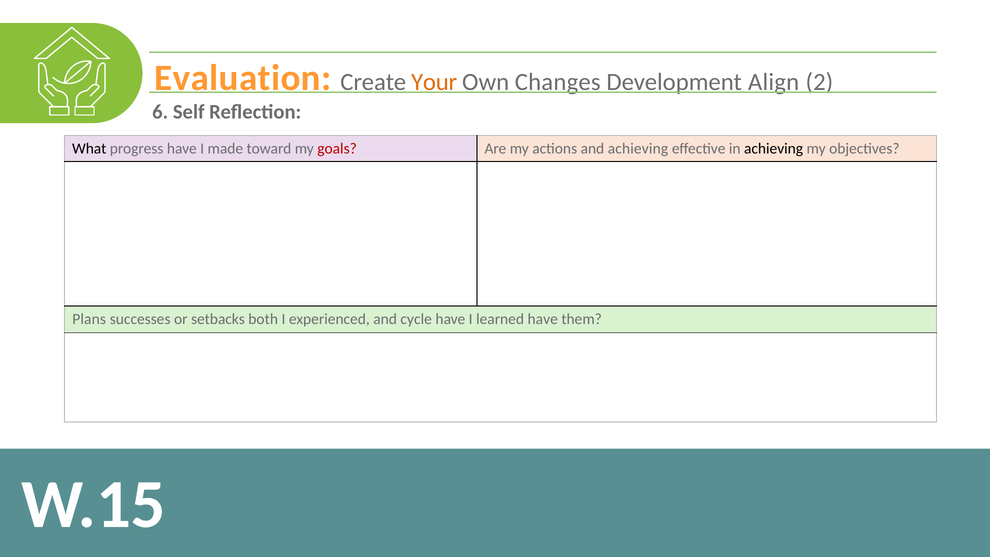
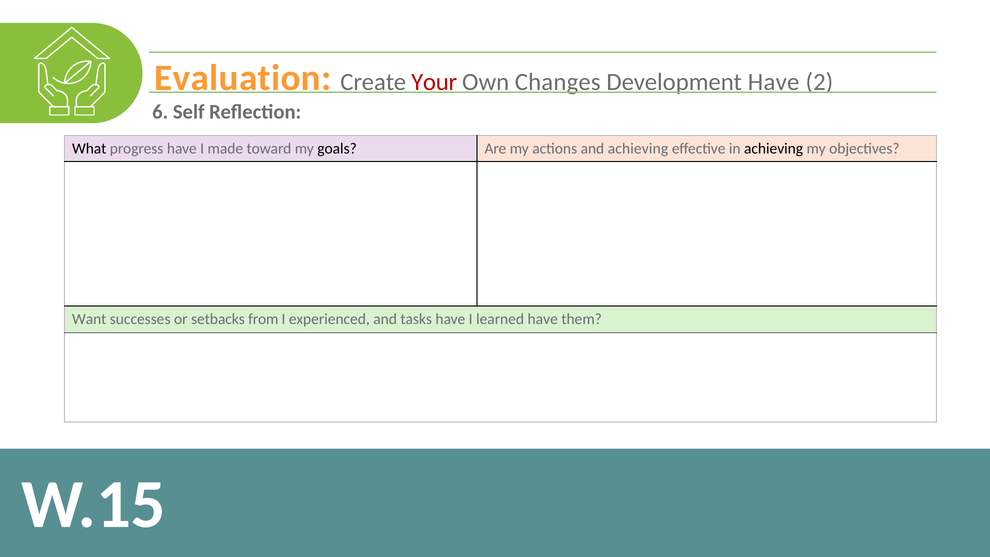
Your colour: orange -> red
Development Align: Align -> Have
goals colour: red -> black
Plans: Plans -> Want
both: both -> from
cycle: cycle -> tasks
